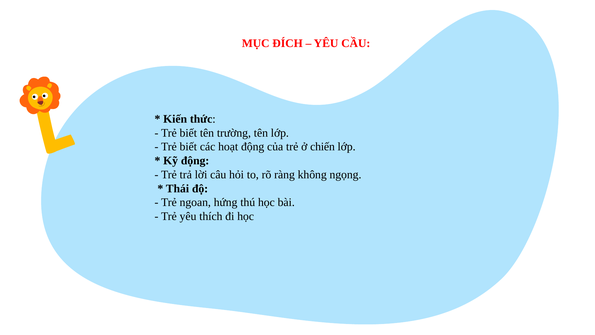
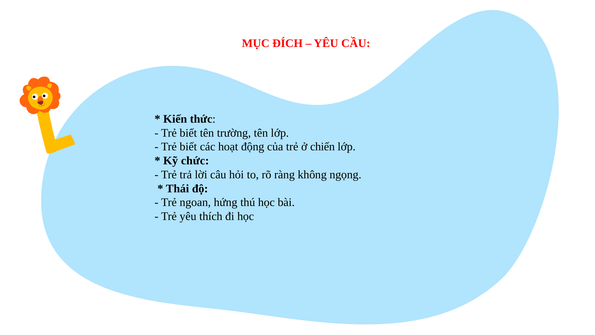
Kỹ động: động -> chức
